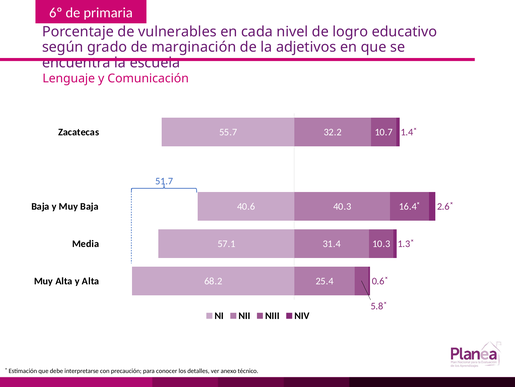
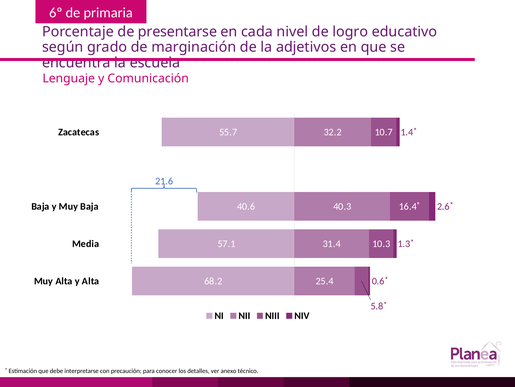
vulnerables: vulnerables -> presentarse
51.7: 51.7 -> 21.6
